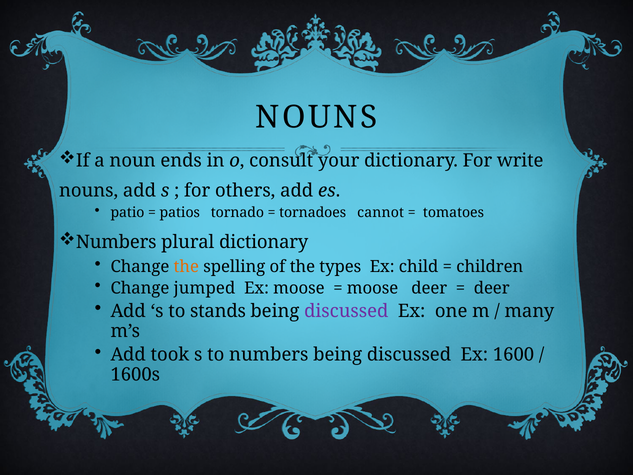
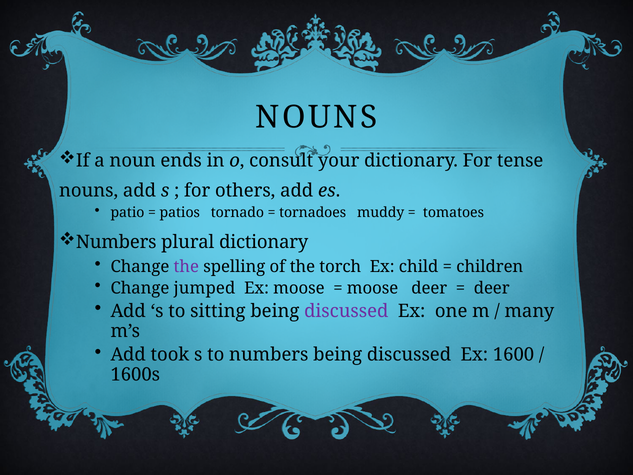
write: write -> tense
cannot: cannot -> muddy
the at (186, 266) colour: orange -> purple
types: types -> torch
stands: stands -> sitting
